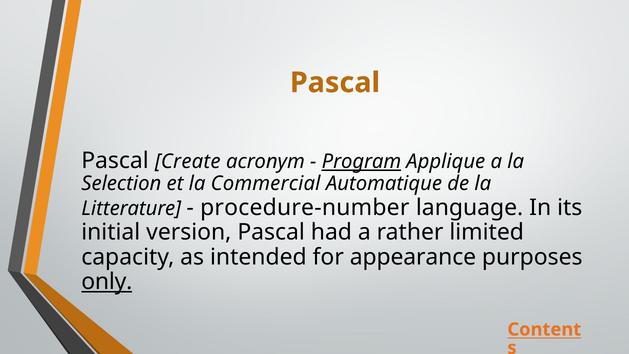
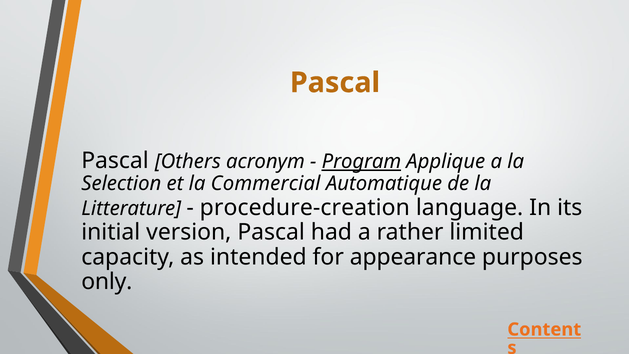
Create: Create -> Others
procedure-number: procedure-number -> procedure-creation
only underline: present -> none
